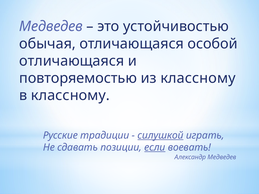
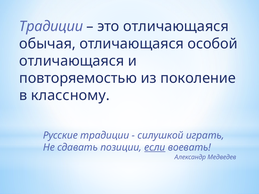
Медведев at (51, 26): Медведев -> Традиции
это устойчивостью: устойчивостью -> отличающаяся
из классному: классному -> поколение
силушкой underline: present -> none
